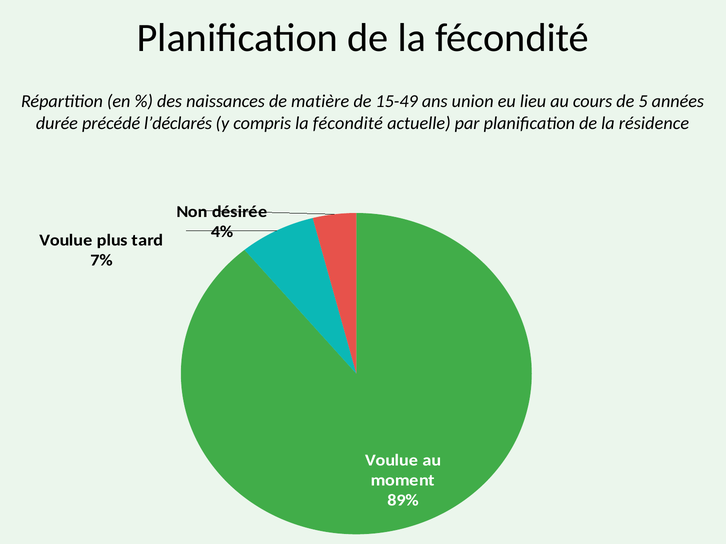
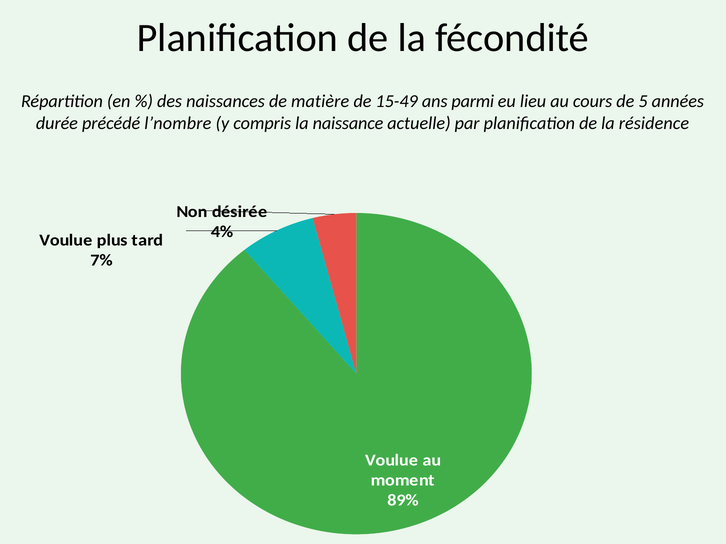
union: union -> parmi
l’déclarés: l’déclarés -> l’nombre
compris la fécondité: fécondité -> naissance
